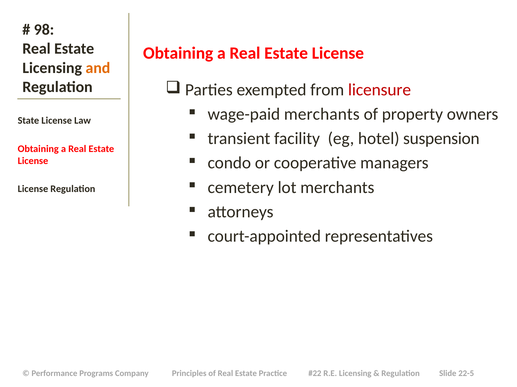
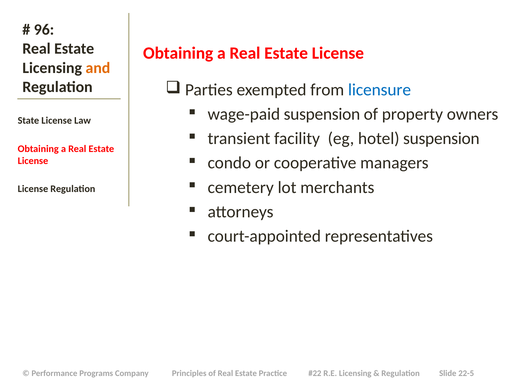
98: 98 -> 96
licensure colour: red -> blue
wage-paid merchants: merchants -> suspension
